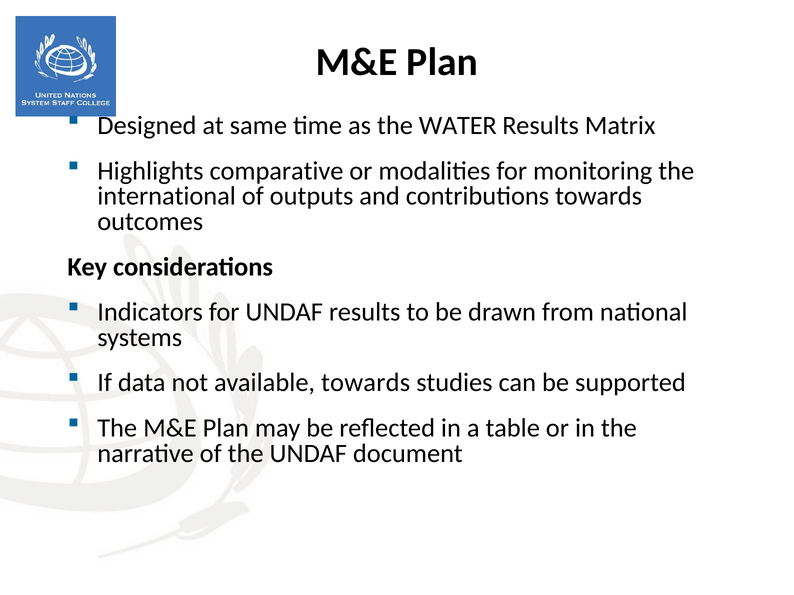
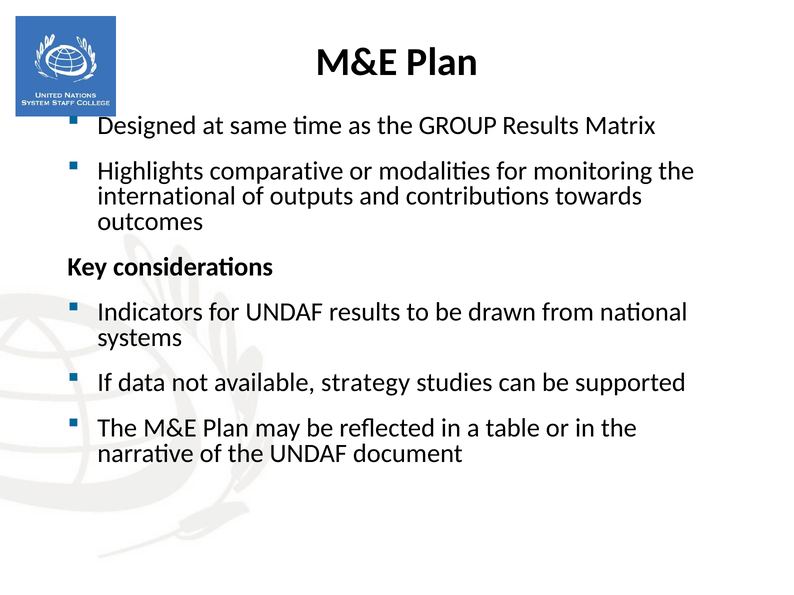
WATER: WATER -> GROUP
available towards: towards -> strategy
